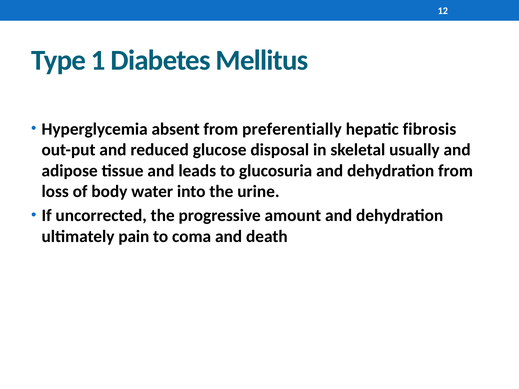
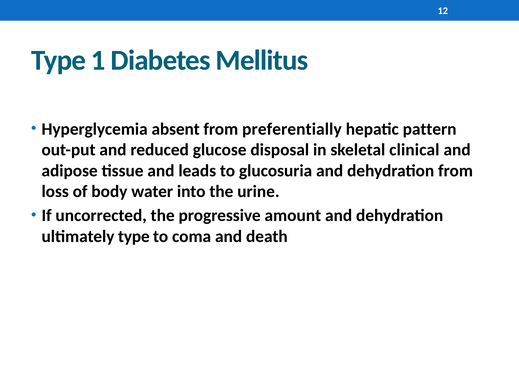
fibrosis: fibrosis -> pattern
usually: usually -> clinical
ultimately pain: pain -> type
